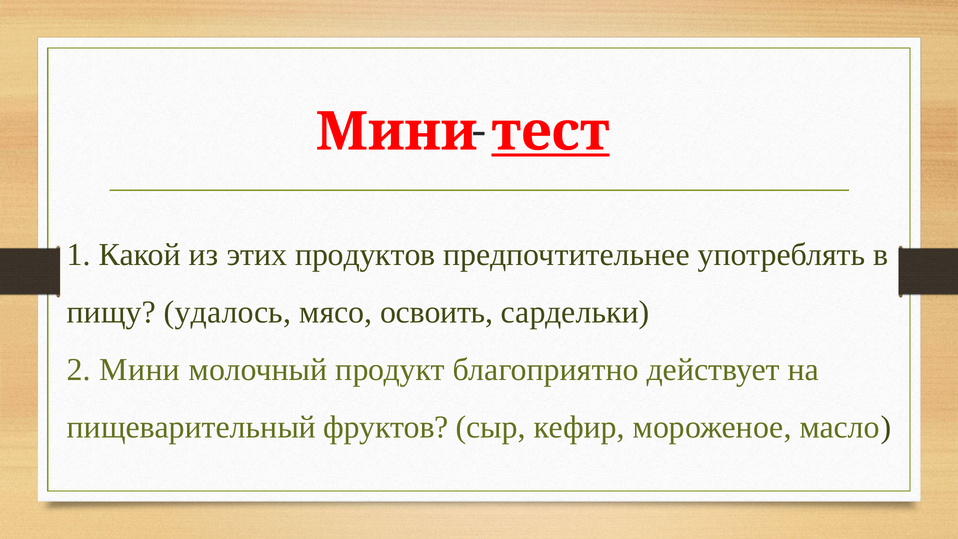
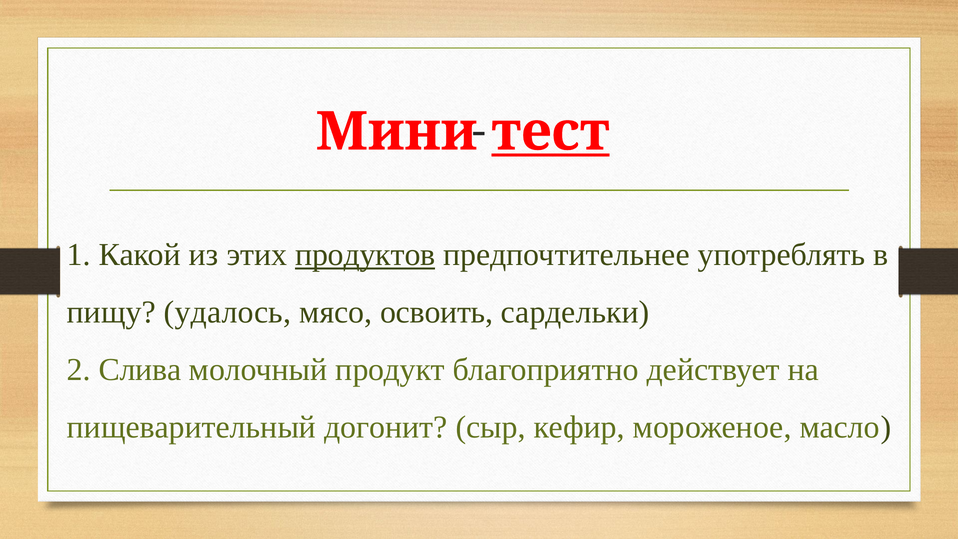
продуктов underline: none -> present
2 Мини: Мини -> Слива
фруктов: фруктов -> догонит
